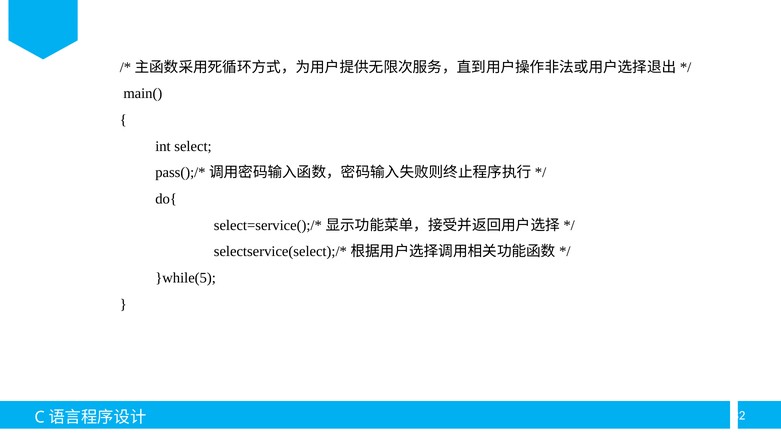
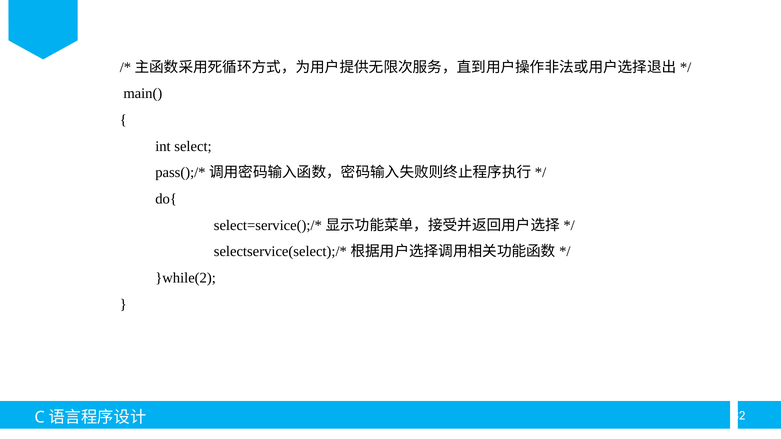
}while(5: }while(5 -> }while(2
